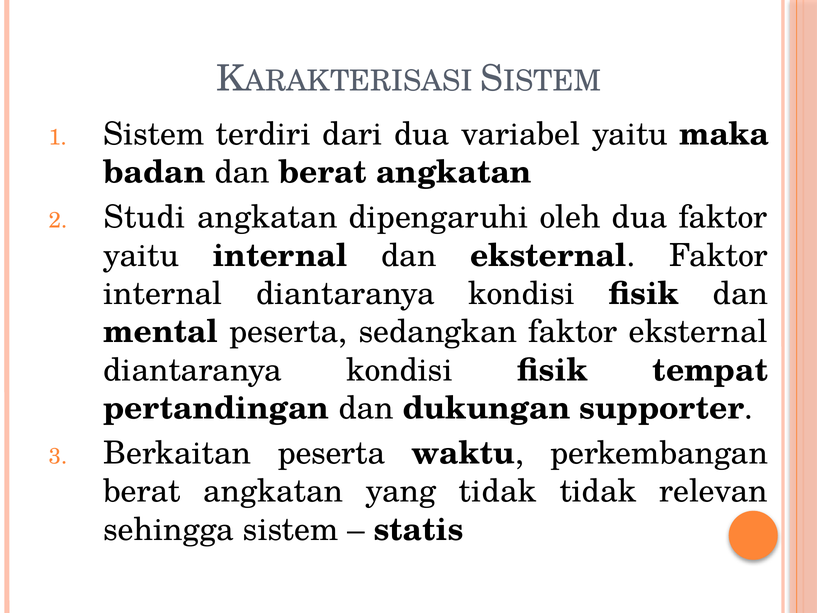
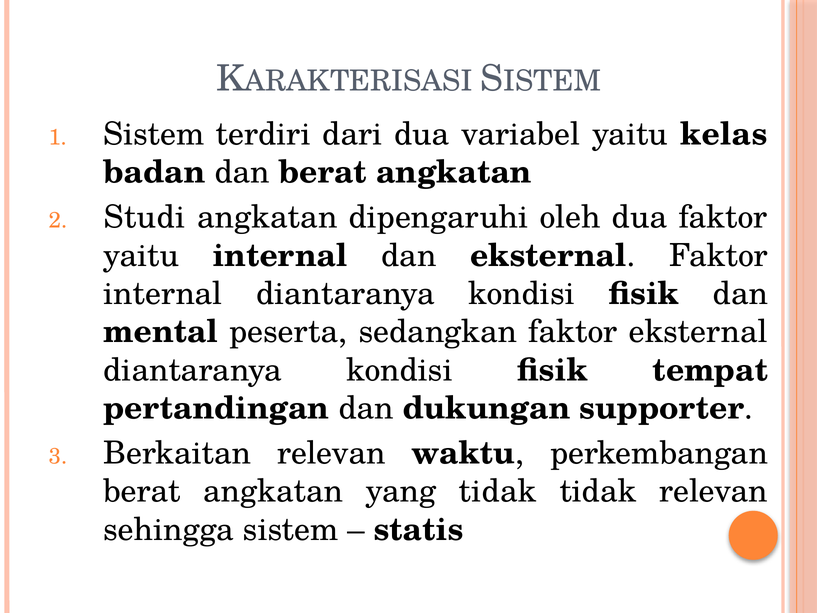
maka: maka -> kelas
Berkaitan peserta: peserta -> relevan
